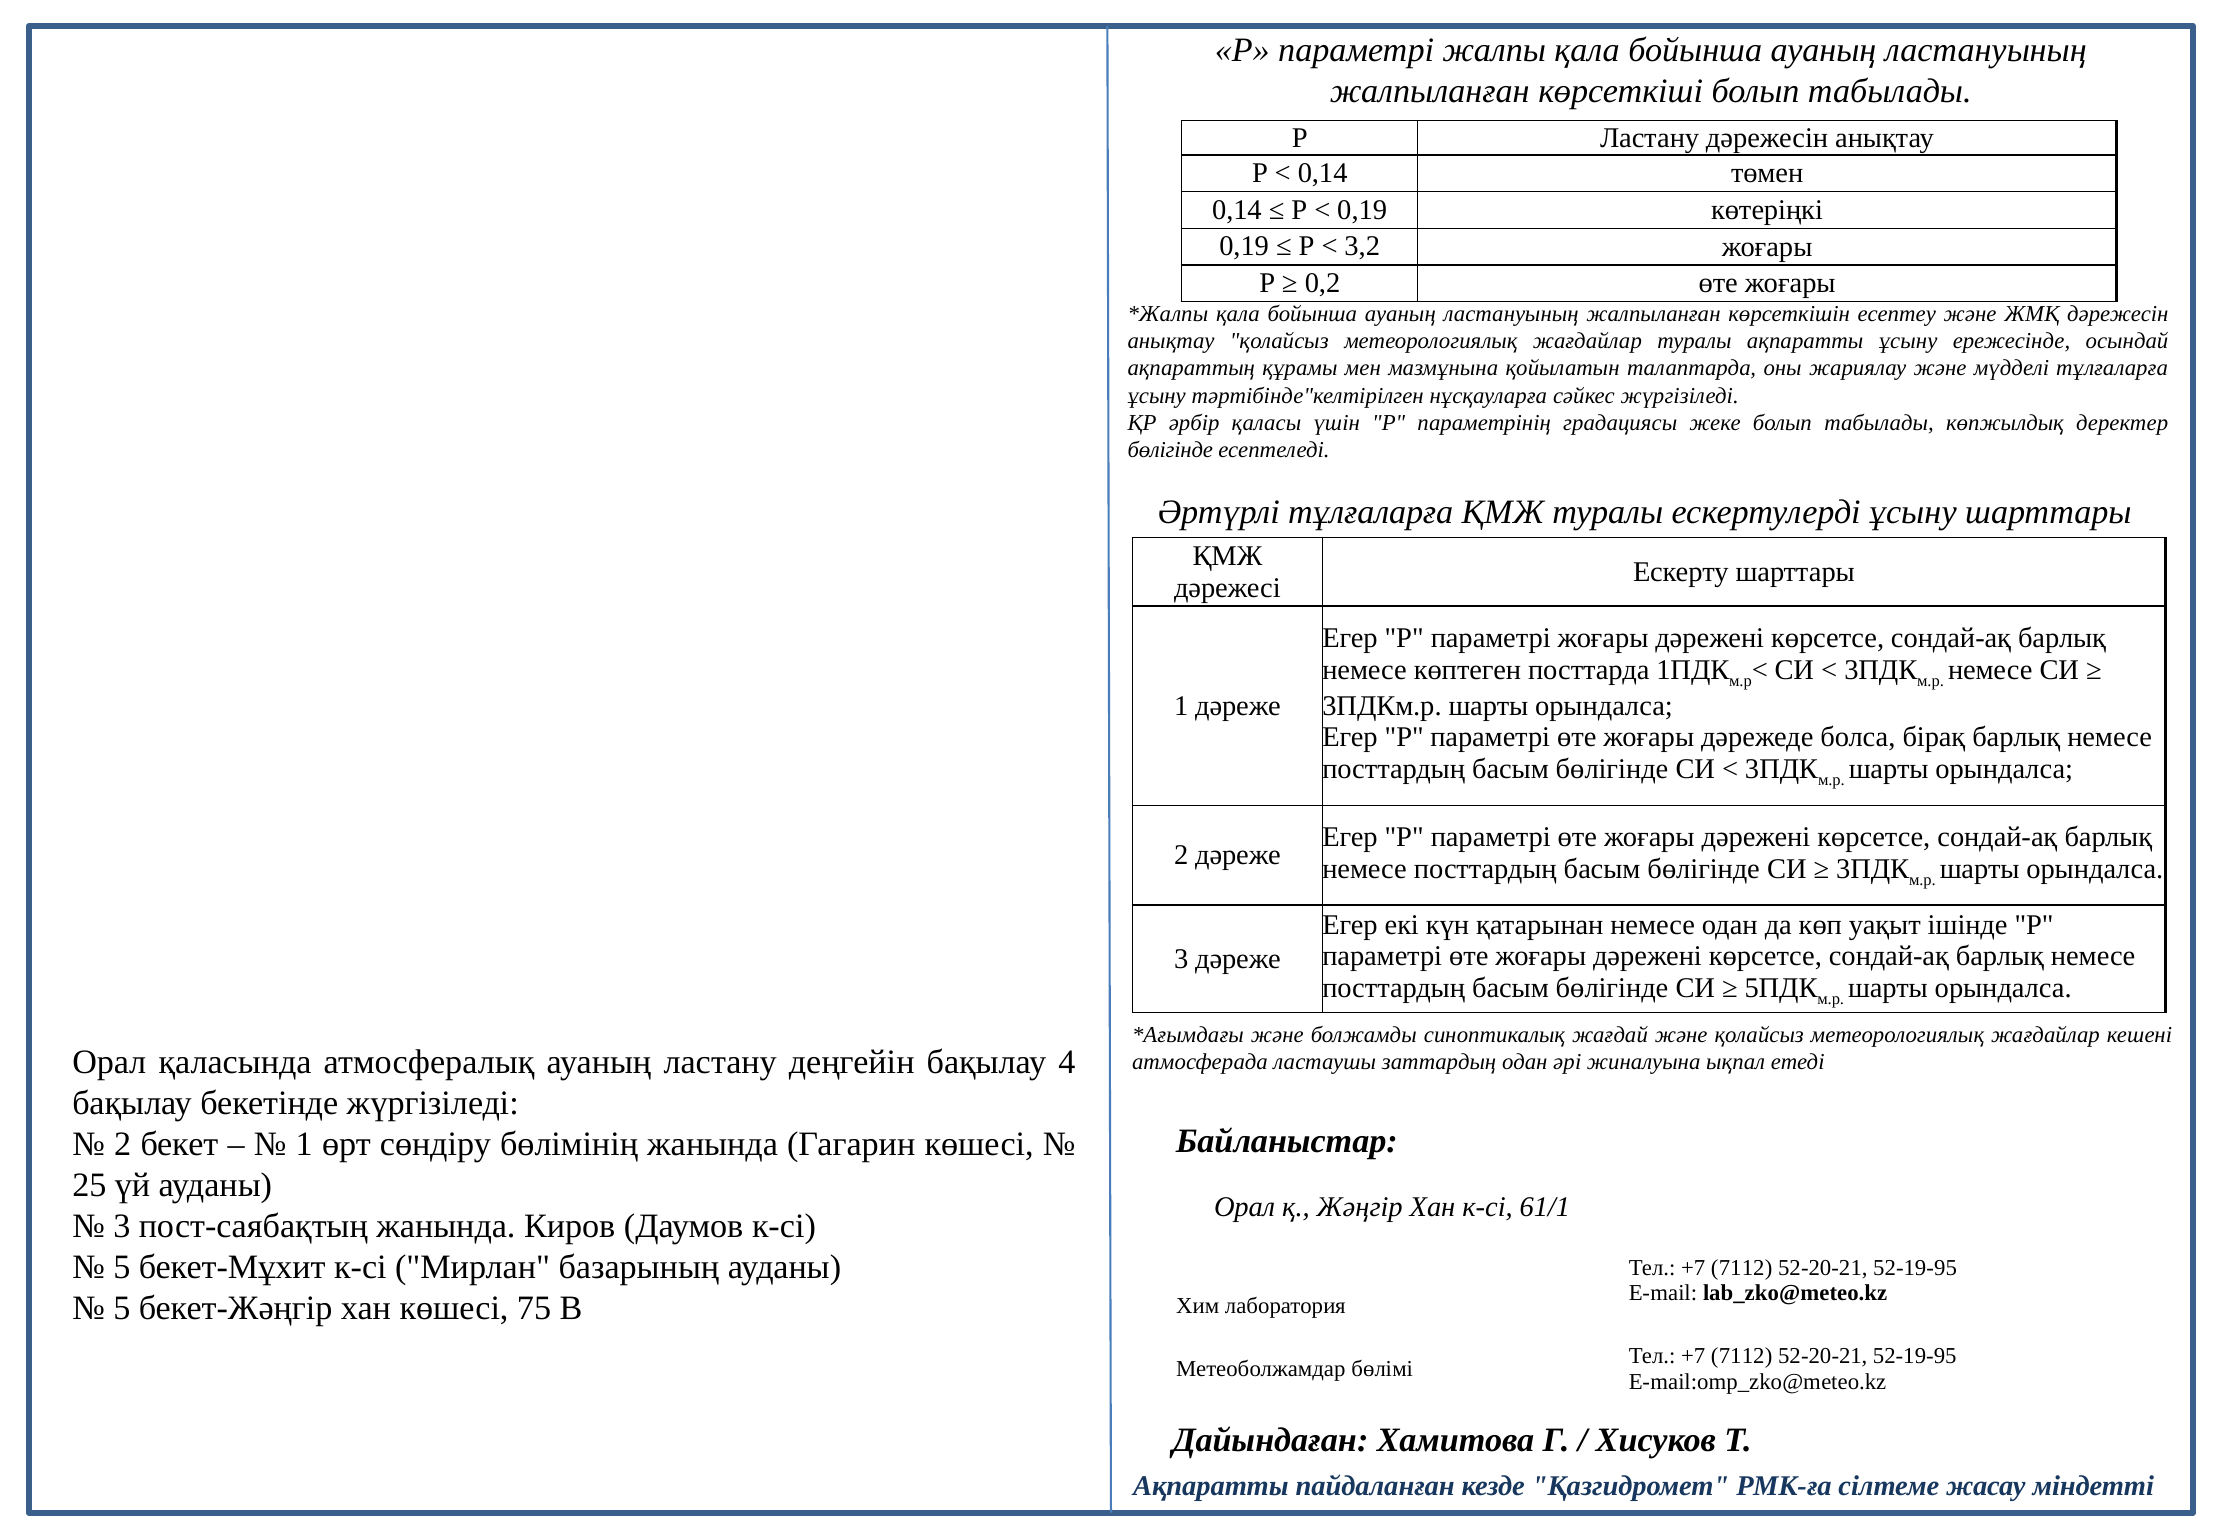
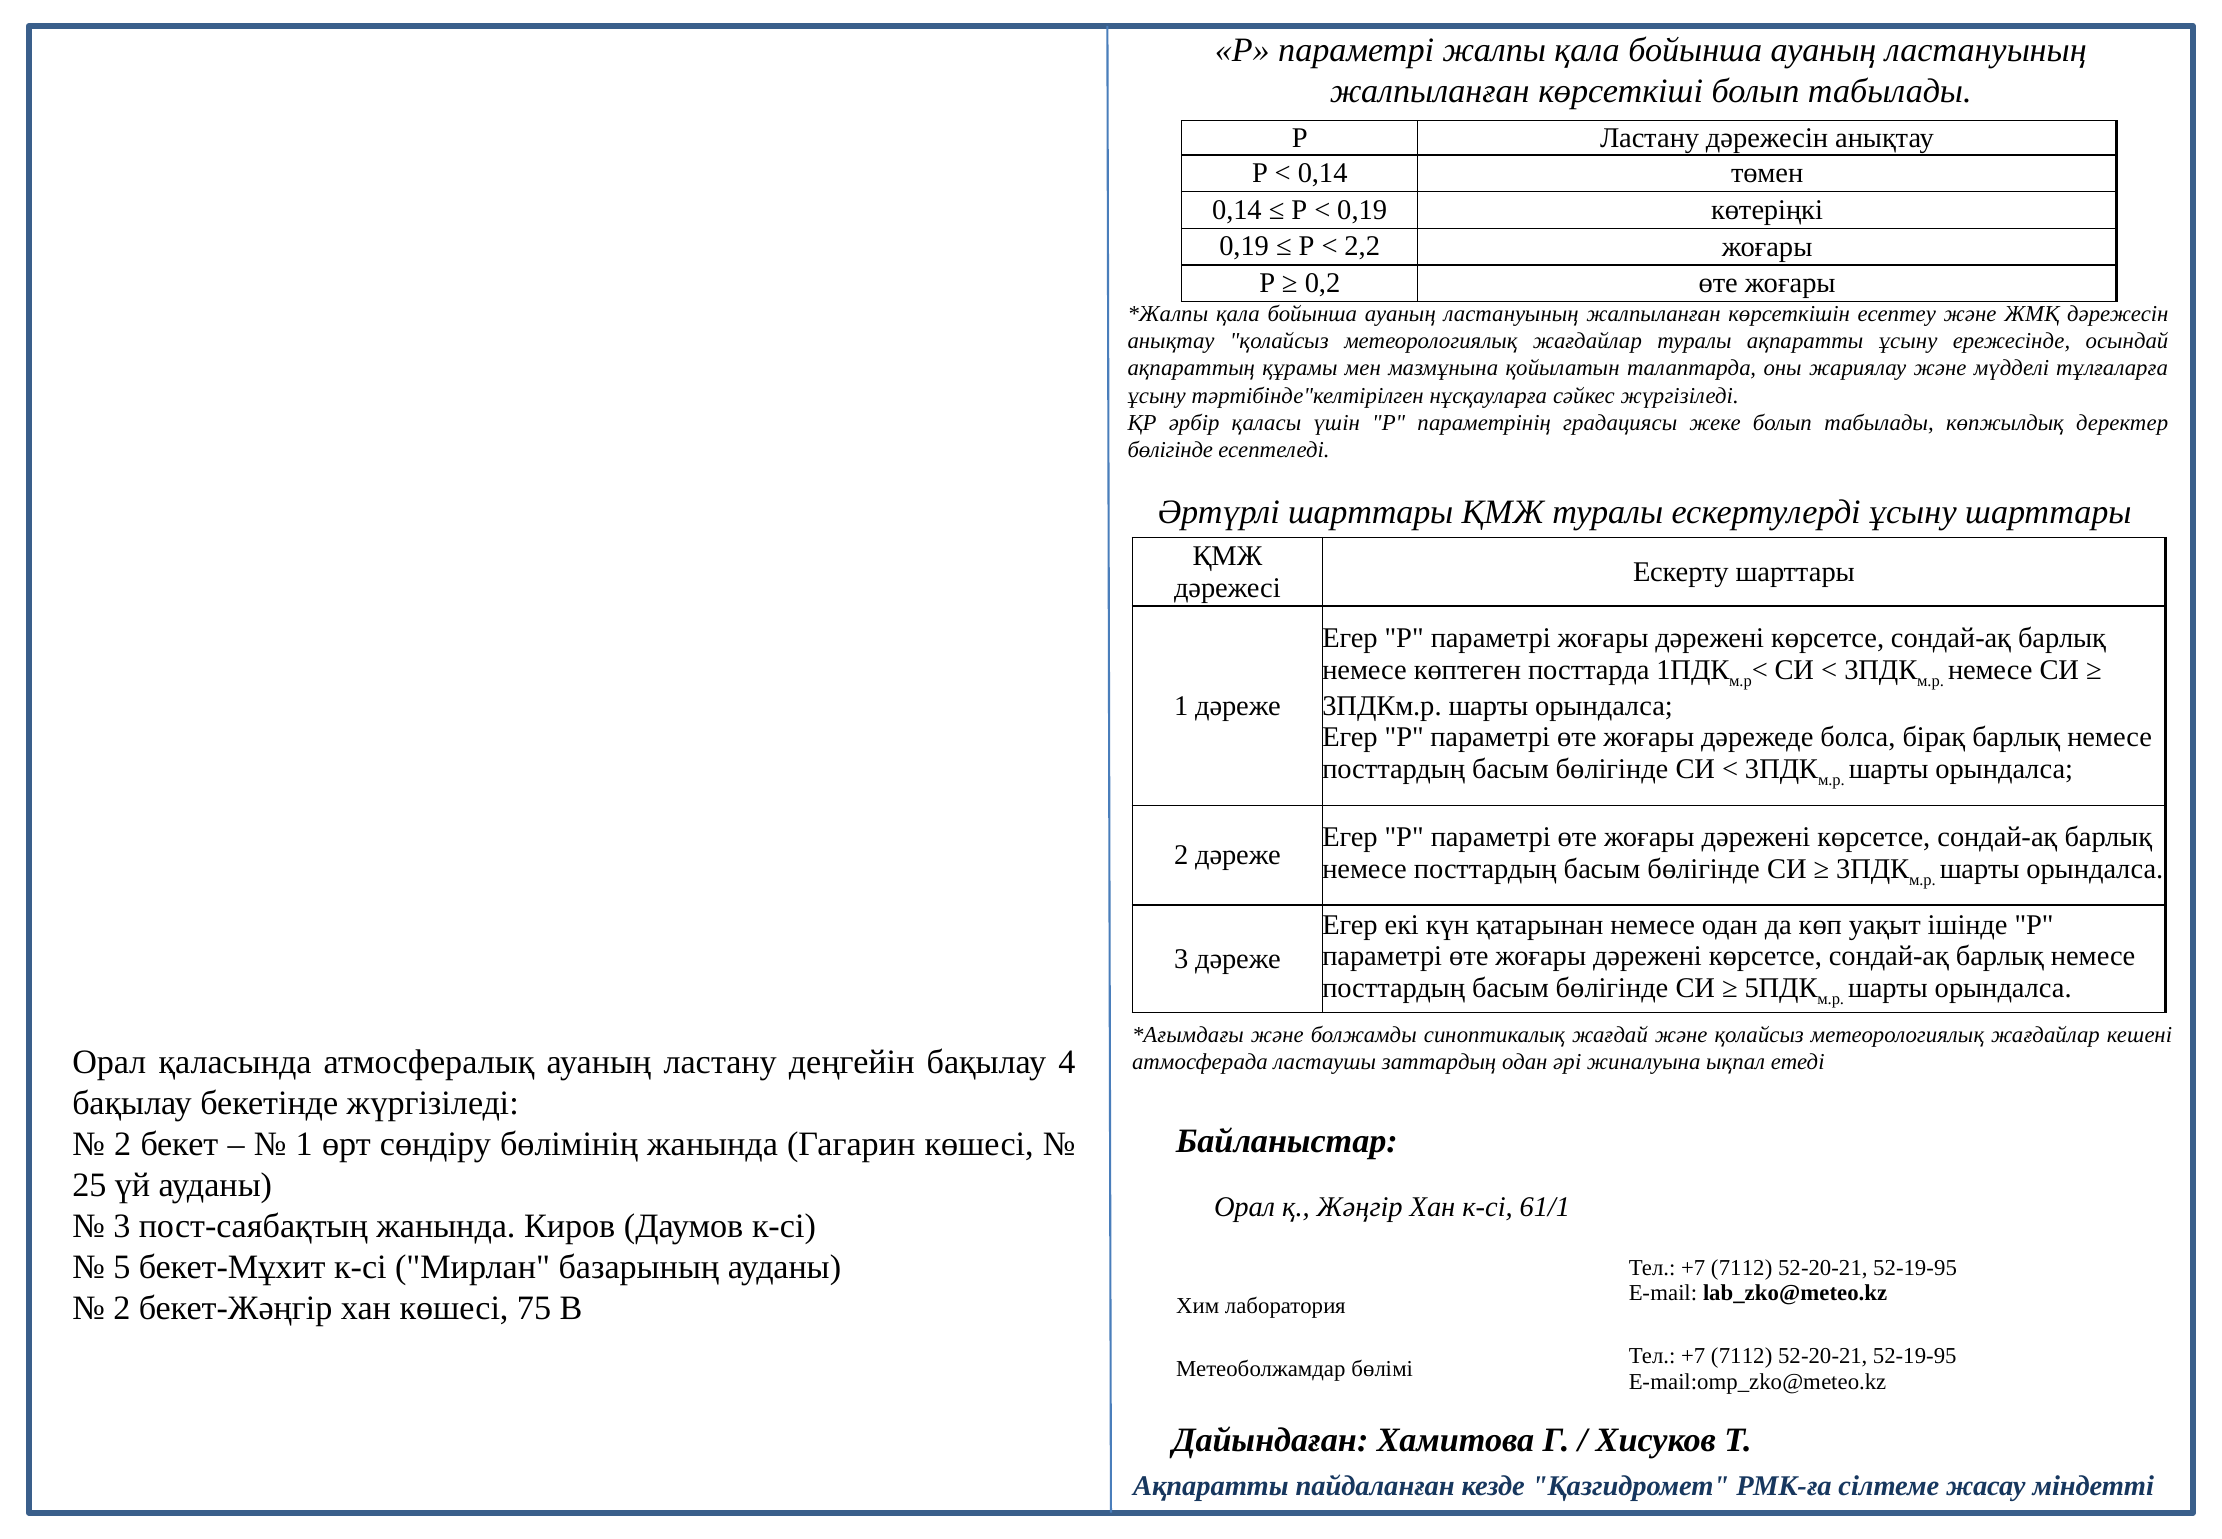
3,2: 3,2 -> 2,2
Әртүрлі тұлғаларға: тұлғаларға -> шарттары
5 at (122, 1308): 5 -> 2
